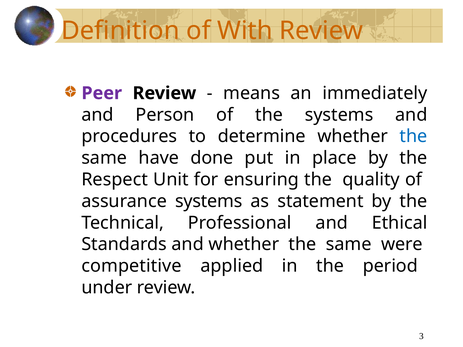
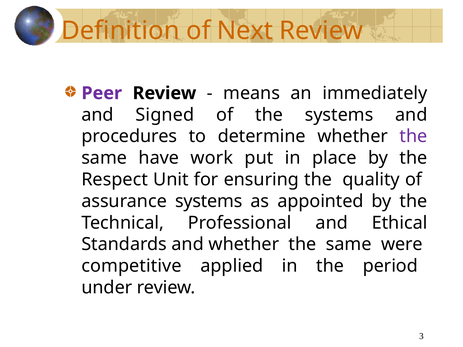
With: With -> Next
Person: Person -> Signed
the at (414, 136) colour: blue -> purple
done: done -> work
statement: statement -> appointed
